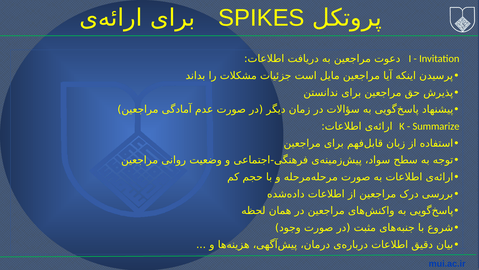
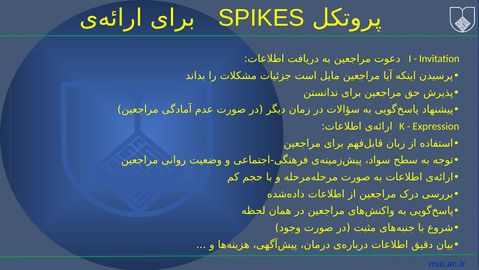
Summarize: Summarize -> Expression
